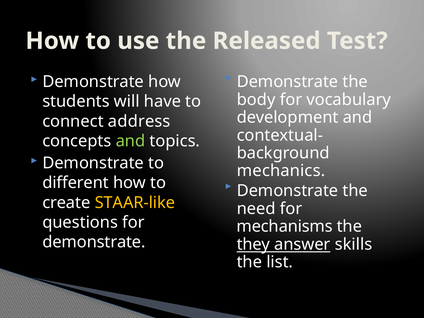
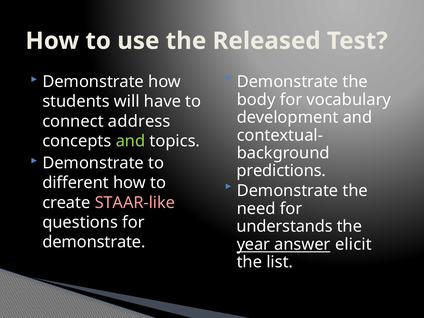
mechanics: mechanics -> predictions
STAAR-like colour: yellow -> pink
mechanisms: mechanisms -> understands
they: they -> year
skills: skills -> elicit
